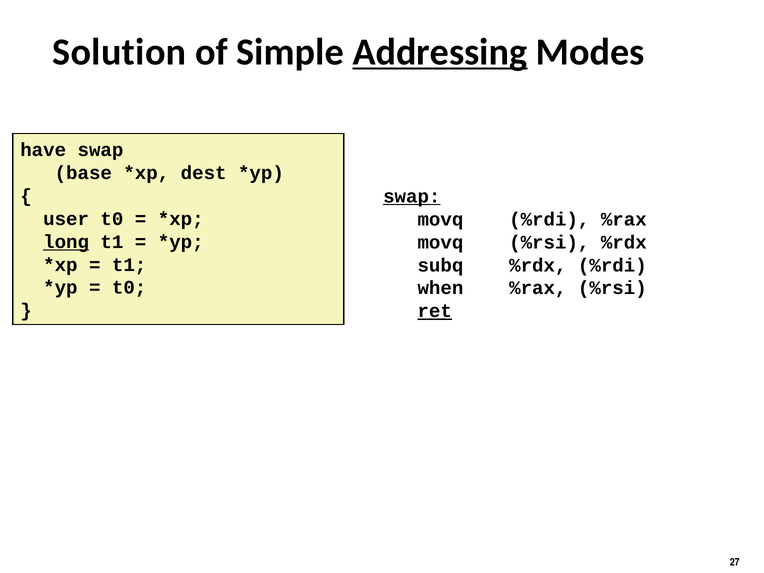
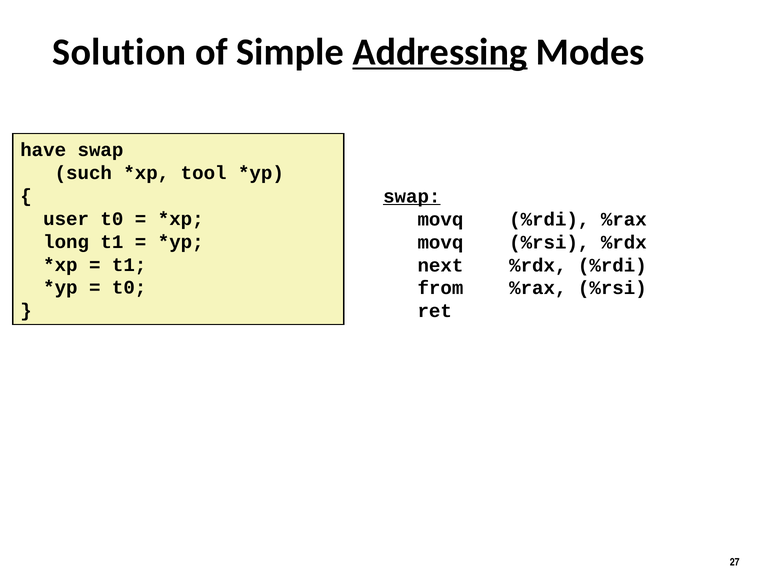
base: base -> such
dest: dest -> tool
long underline: present -> none
subq: subq -> next
when: when -> from
ret underline: present -> none
